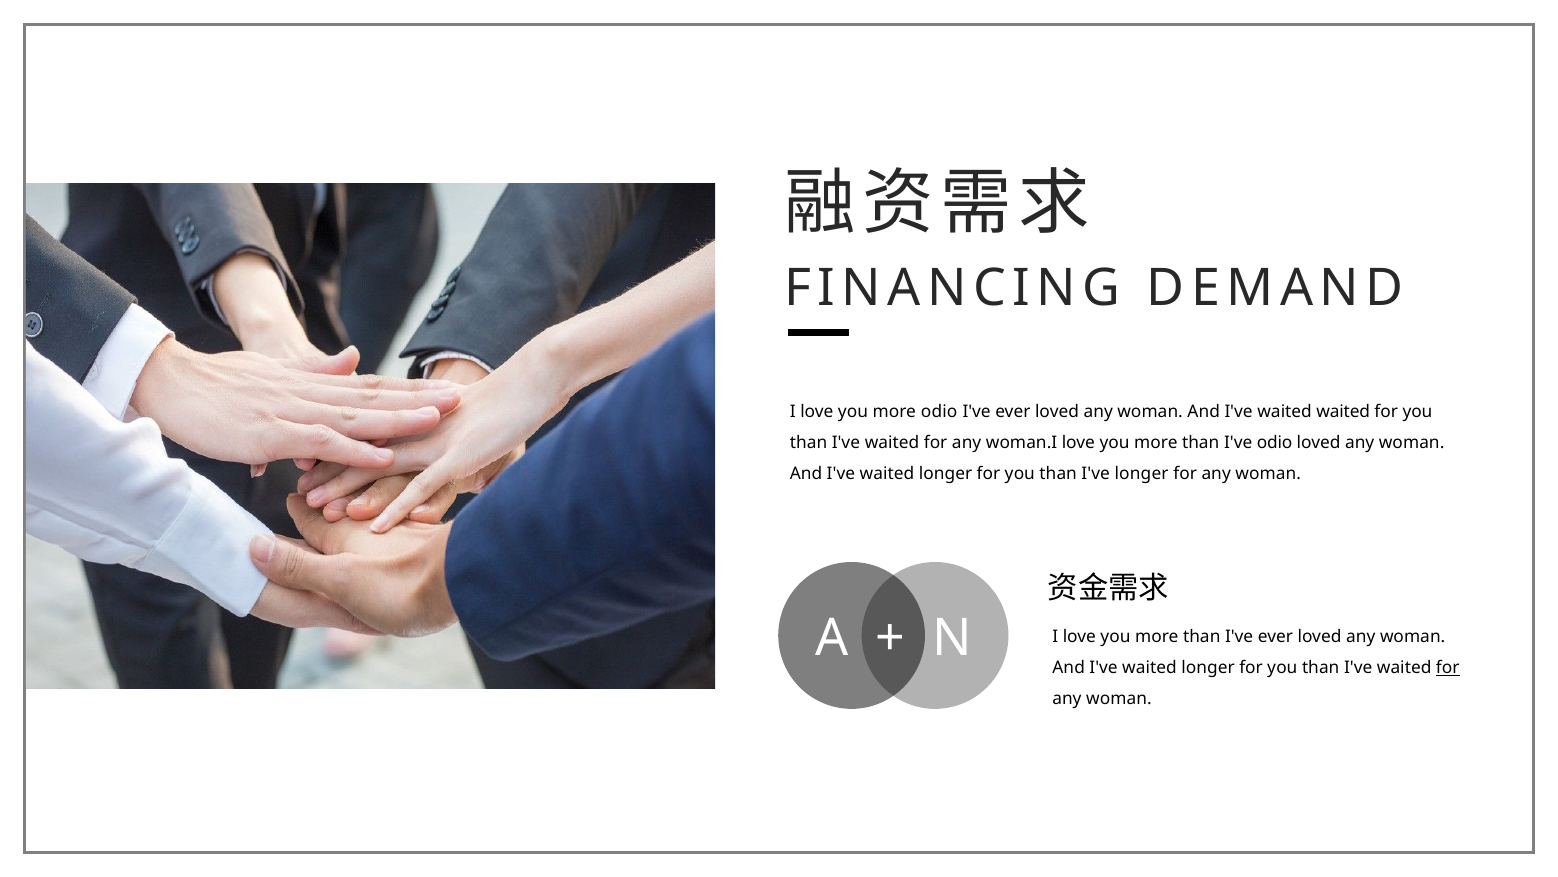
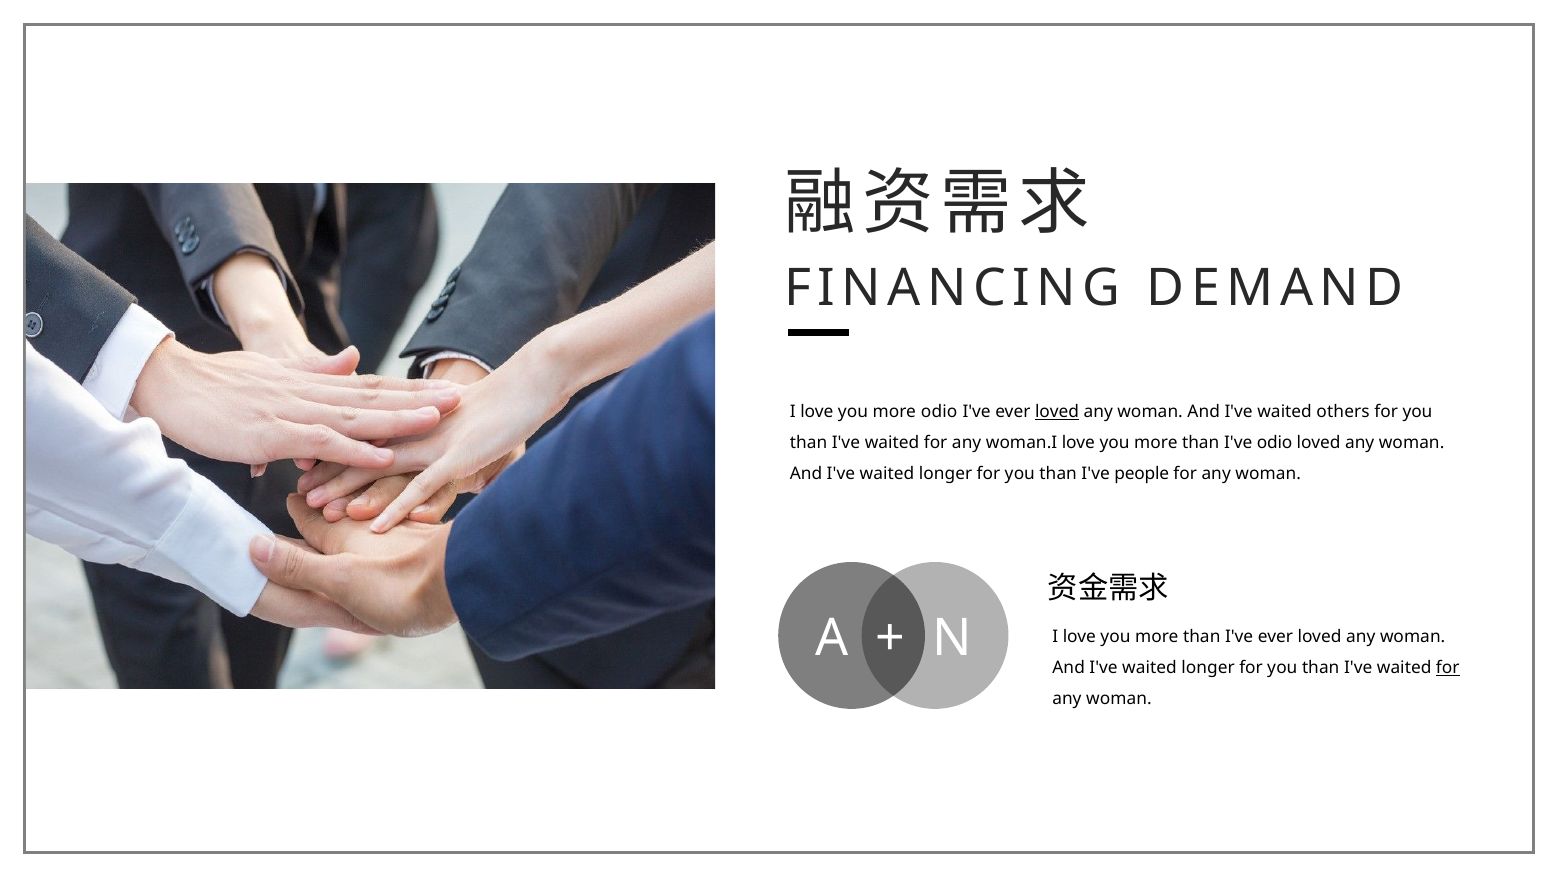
loved at (1057, 411) underline: none -> present
waited waited: waited -> others
I've longer: longer -> people
